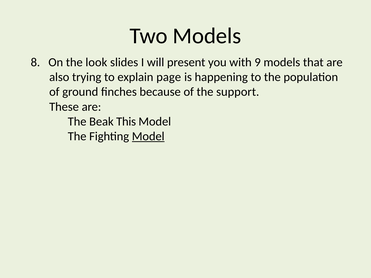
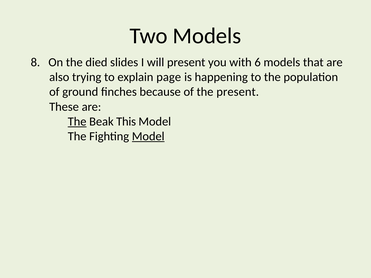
look: look -> died
9: 9 -> 6
the support: support -> present
The at (77, 122) underline: none -> present
